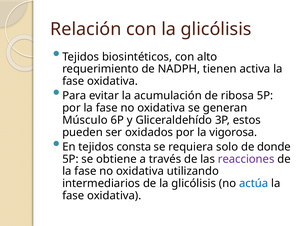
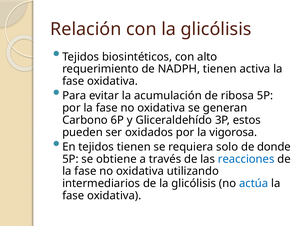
Músculo: Músculo -> Carbono
tejidos consta: consta -> tienen
reacciones colour: purple -> blue
